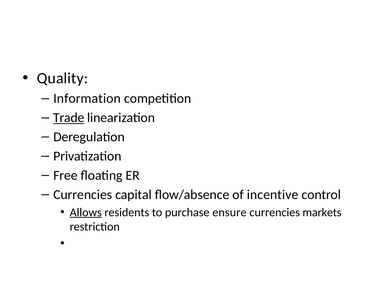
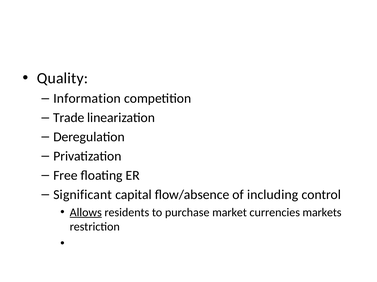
Trade underline: present -> none
Currencies at (83, 195): Currencies -> Significant
incentive: incentive -> including
ensure: ensure -> market
